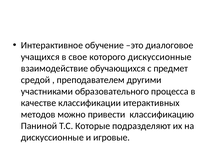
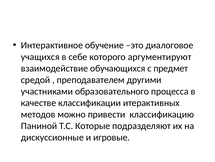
свое: свое -> себе
которого дискуссионные: дискуссионные -> аргументируют
